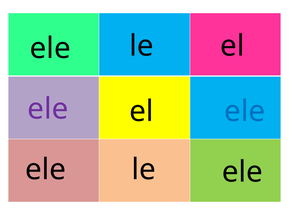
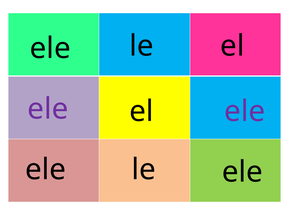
ele at (245, 111) colour: blue -> purple
